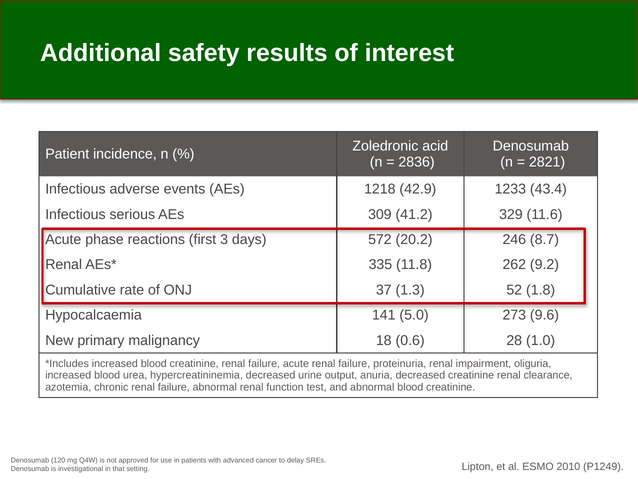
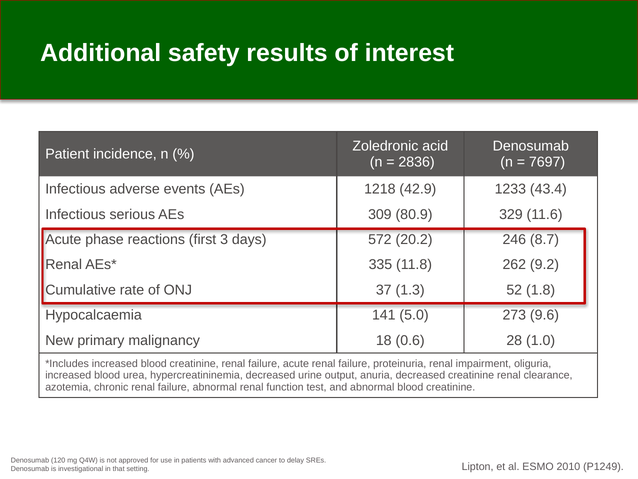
2821: 2821 -> 7697
41.2: 41.2 -> 80.9
